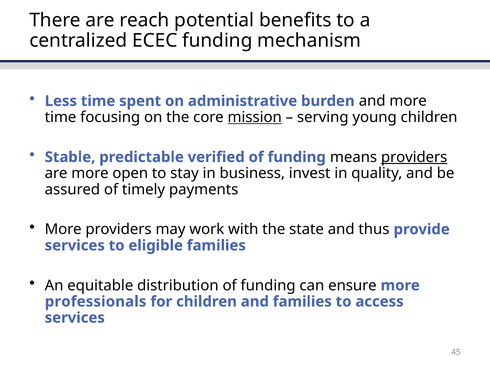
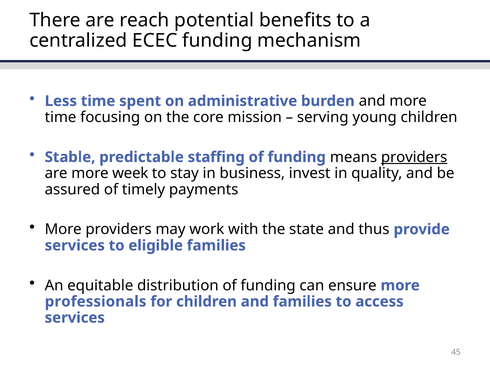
mission underline: present -> none
verified: verified -> staffing
open: open -> week
